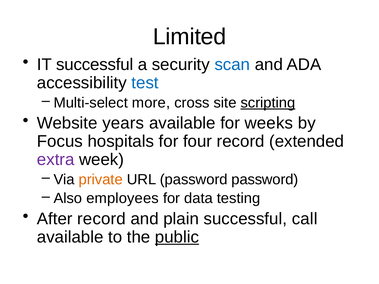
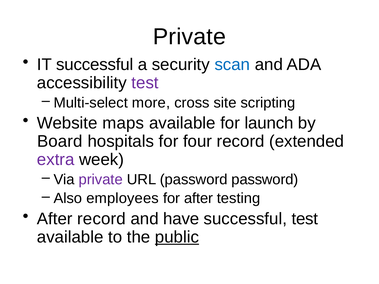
Limited at (190, 37): Limited -> Private
test at (145, 83) colour: blue -> purple
scripting underline: present -> none
years: years -> maps
weeks: weeks -> launch
Focus: Focus -> Board
private at (101, 180) colour: orange -> purple
for data: data -> after
plain: plain -> have
successful call: call -> test
